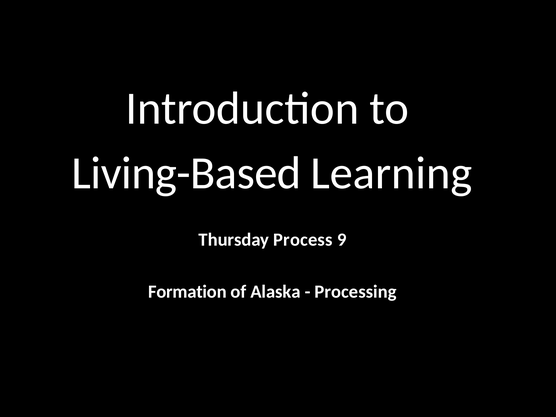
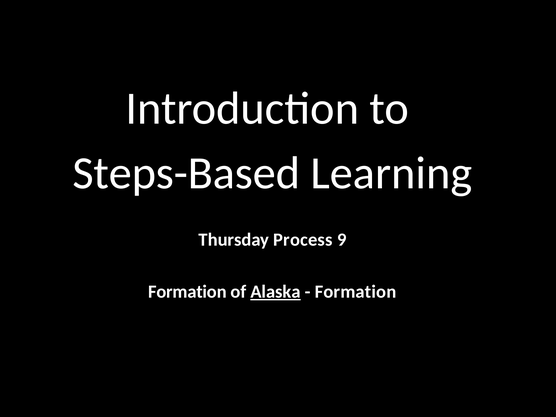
Living-Based: Living-Based -> Steps-Based
Alaska underline: none -> present
Processing at (356, 292): Processing -> Formation
